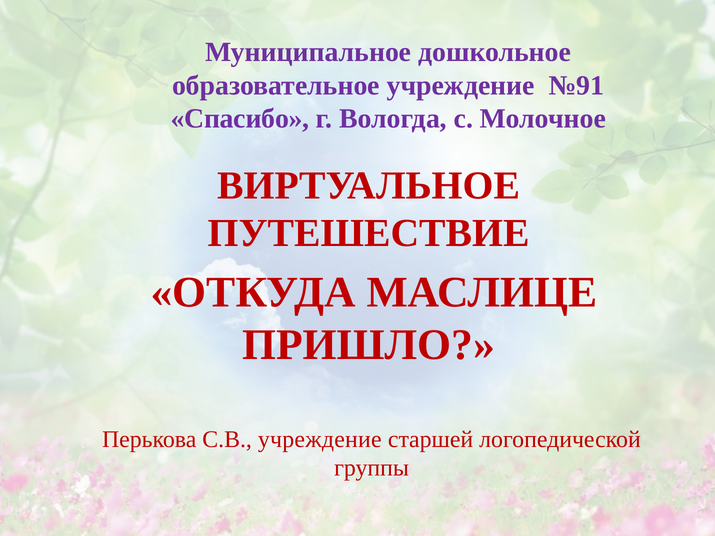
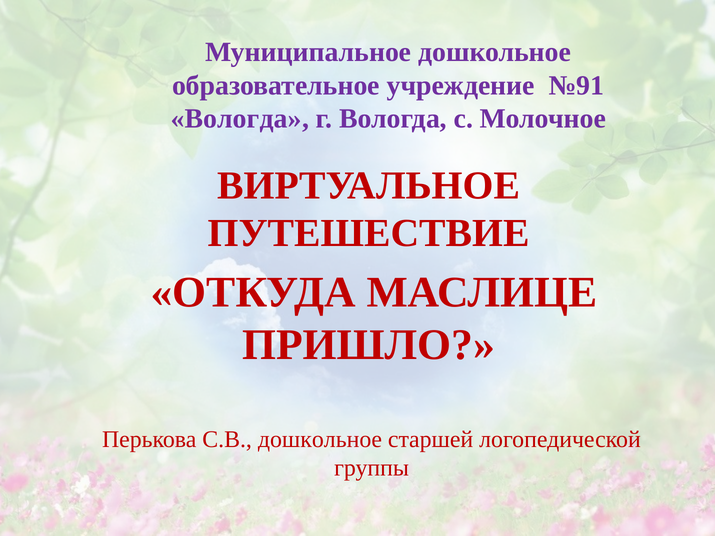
Спасибо at (240, 119): Спасибо -> Вологда
С.В учреждение: учреждение -> дошкольное
